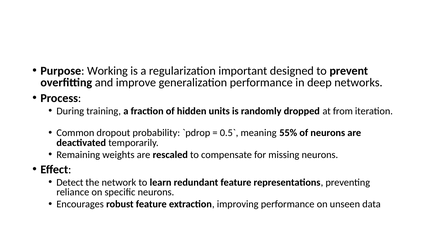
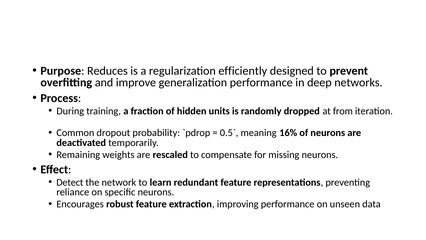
Working: Working -> Reduces
important: important -> efficiently
55%: 55% -> 16%
